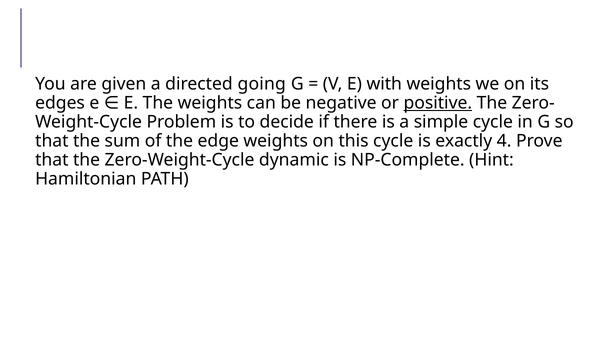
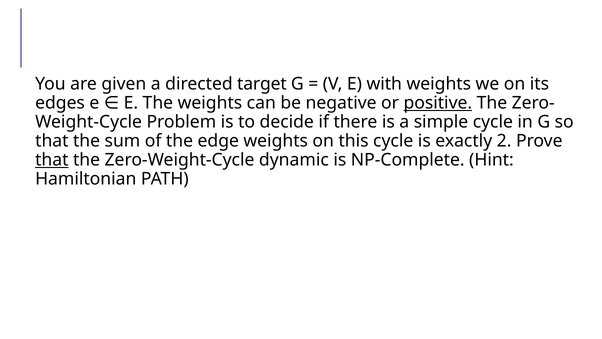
going: going -> target
4: 4 -> 2
that at (52, 160) underline: none -> present
